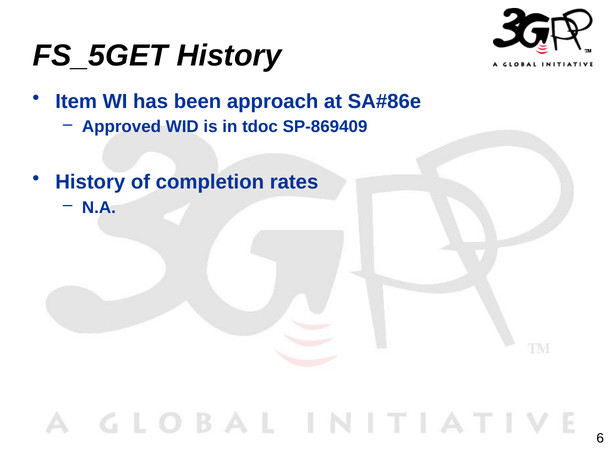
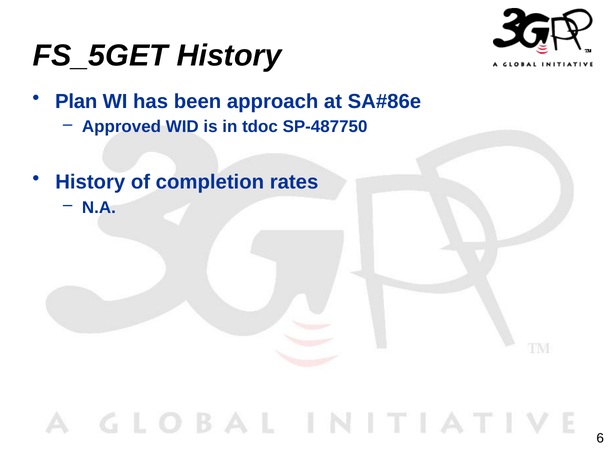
Item: Item -> Plan
SP-869409: SP-869409 -> SP-487750
